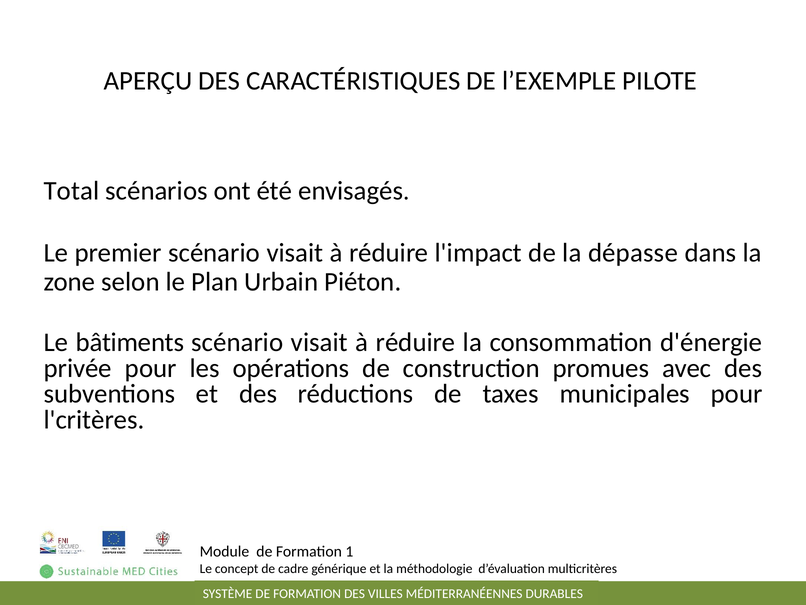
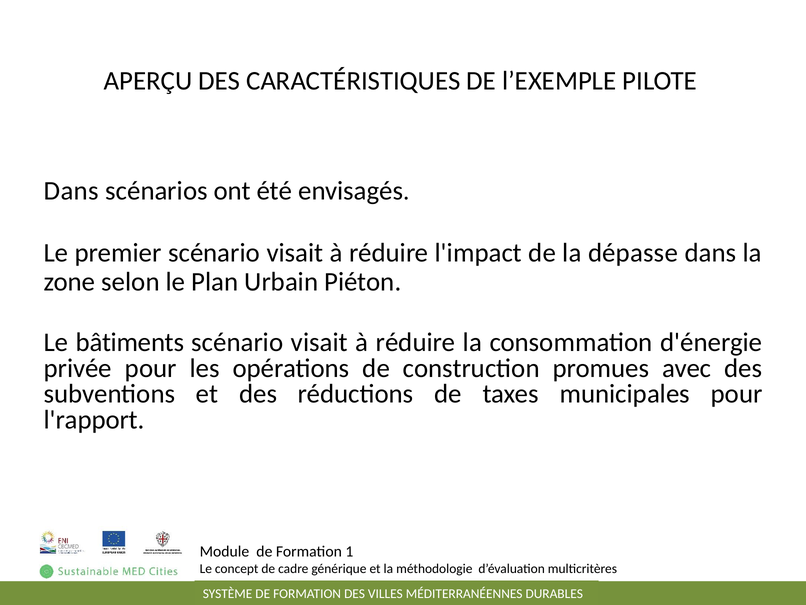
Total at (71, 191): Total -> Dans
l'critères: l'critères -> l'rapport
